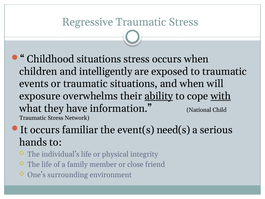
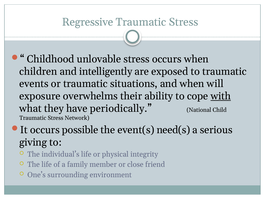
Childhood situations: situations -> unlovable
ability underline: present -> none
information: information -> periodically
familiar: familiar -> possible
hands: hands -> giving
